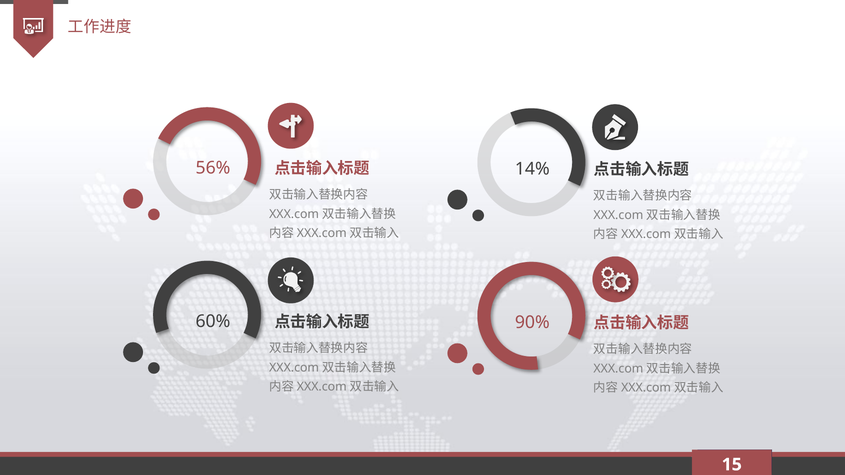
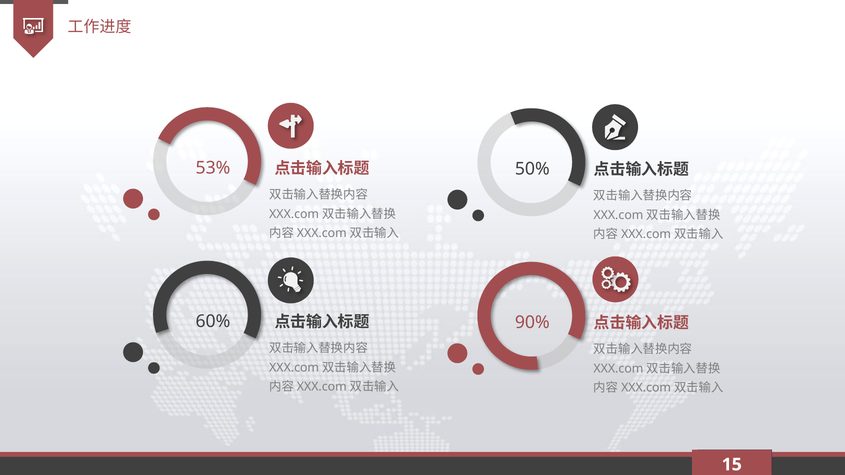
56%: 56% -> 53%
14%: 14% -> 50%
